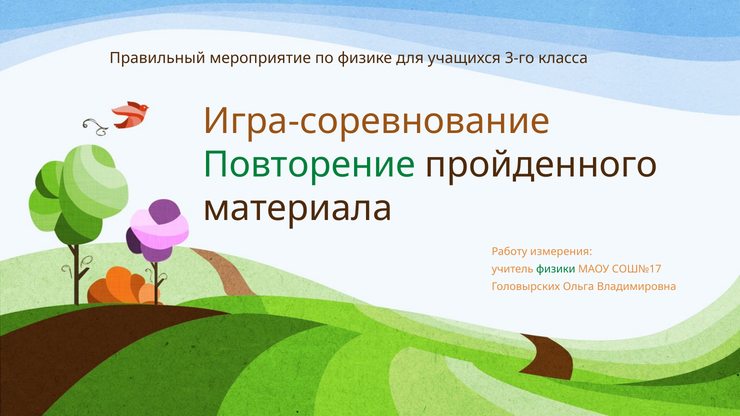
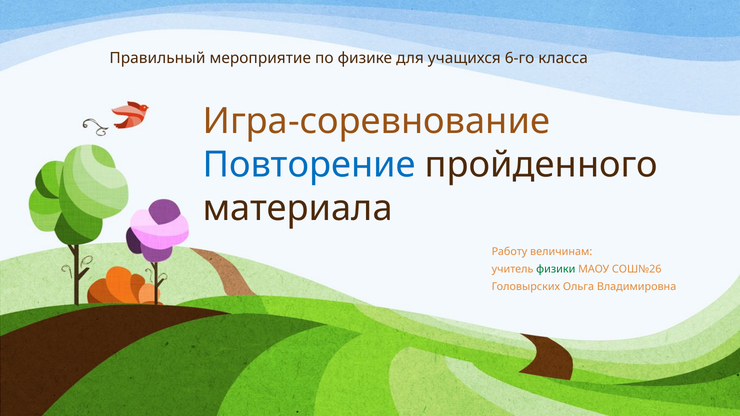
3-го: 3-го -> 6-го
Повторение colour: green -> blue
измерения: измерения -> величинам
СОШ№17: СОШ№17 -> СОШ№26
